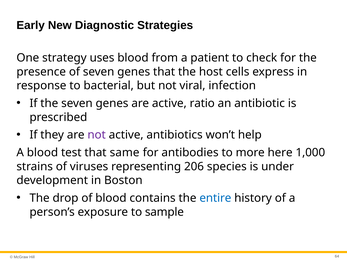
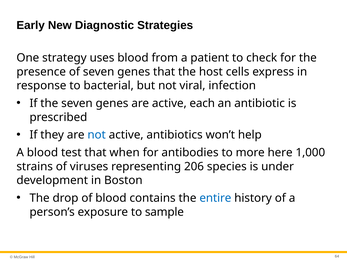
ratio: ratio -> each
not at (97, 135) colour: purple -> blue
same: same -> when
